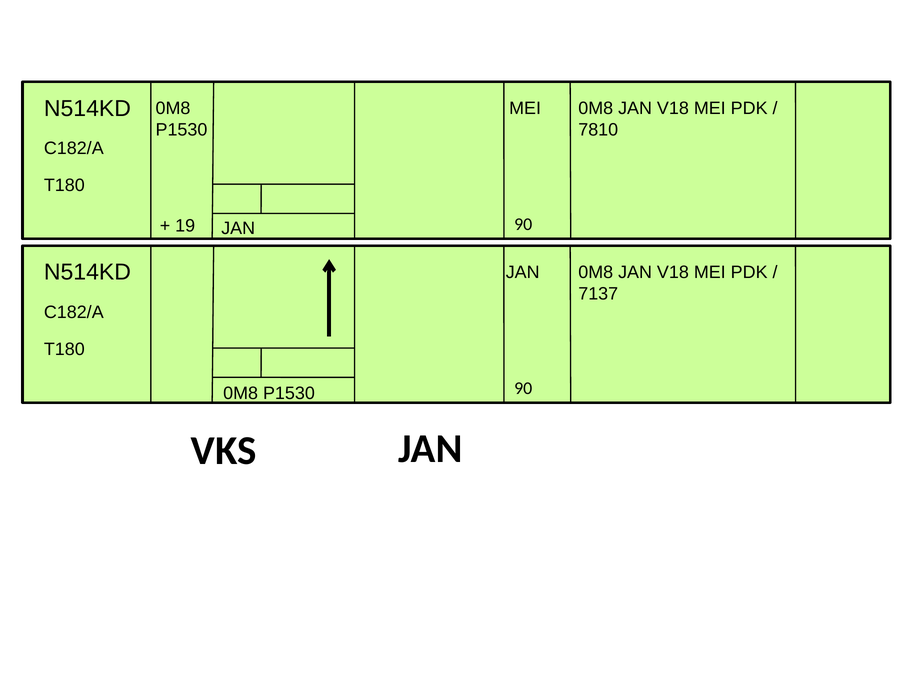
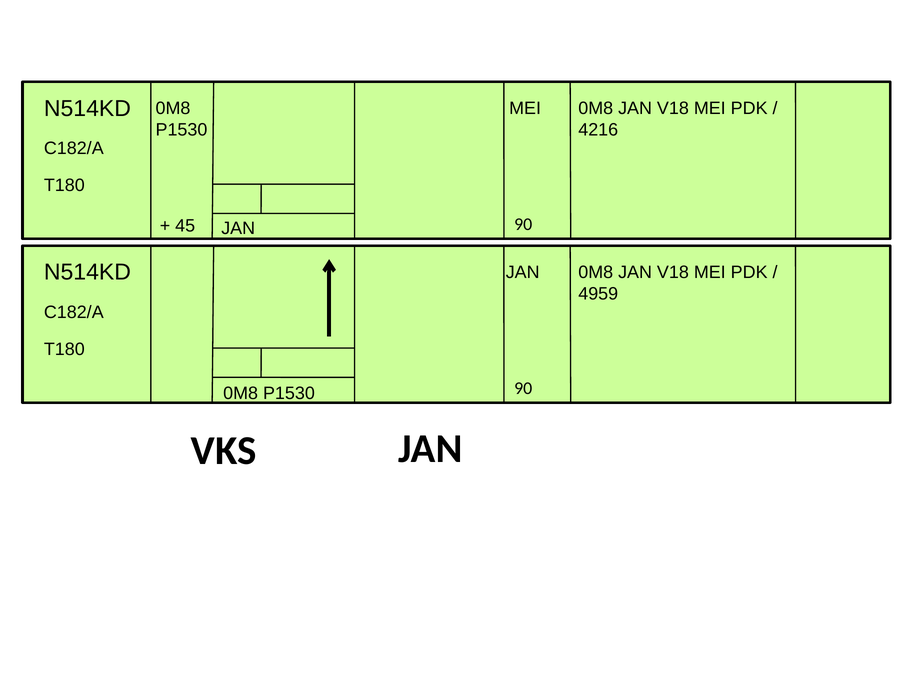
7810: 7810 -> 4216
19: 19 -> 45
7137: 7137 -> 4959
